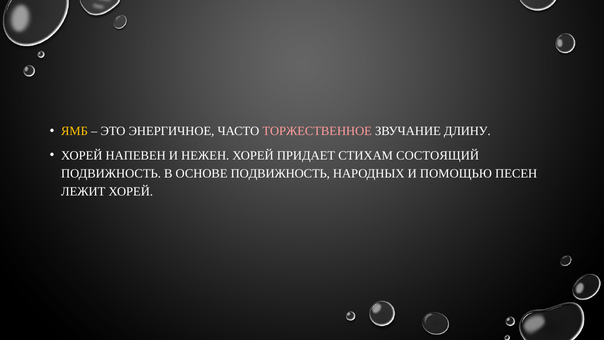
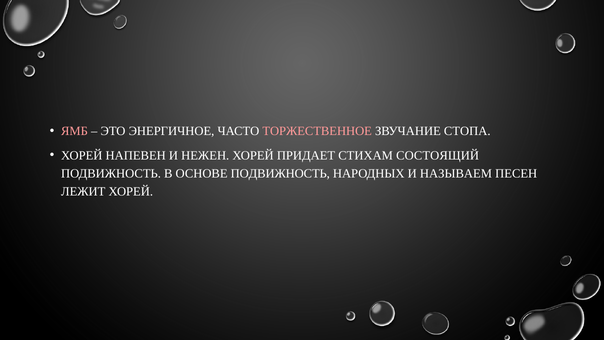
ЯМБ colour: yellow -> pink
ДЛИНУ: ДЛИНУ -> СТОПА
ПОМОЩЬЮ: ПОМОЩЬЮ -> НАЗЫВАЕМ
